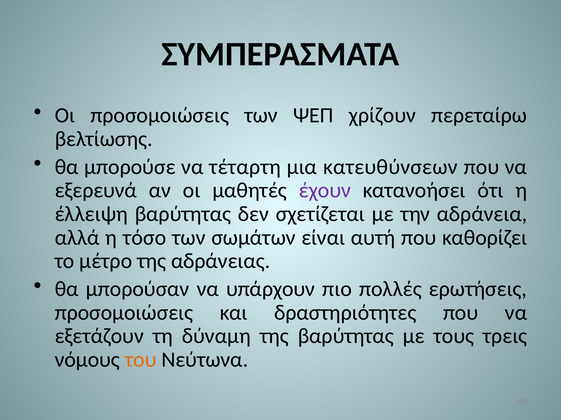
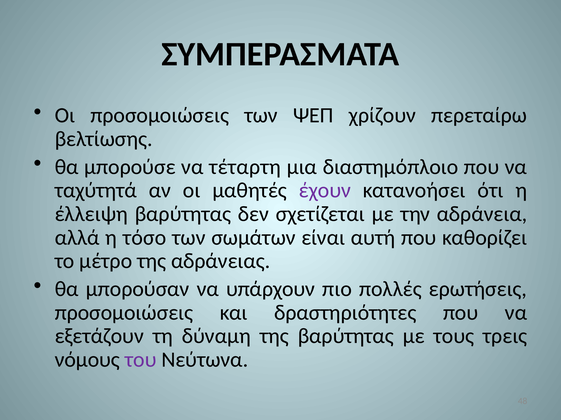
κατευθύνσεων: κατευθύνσεων -> διαστημόπλοιο
εξερευνά: εξερευνά -> ταχύτητά
του colour: orange -> purple
